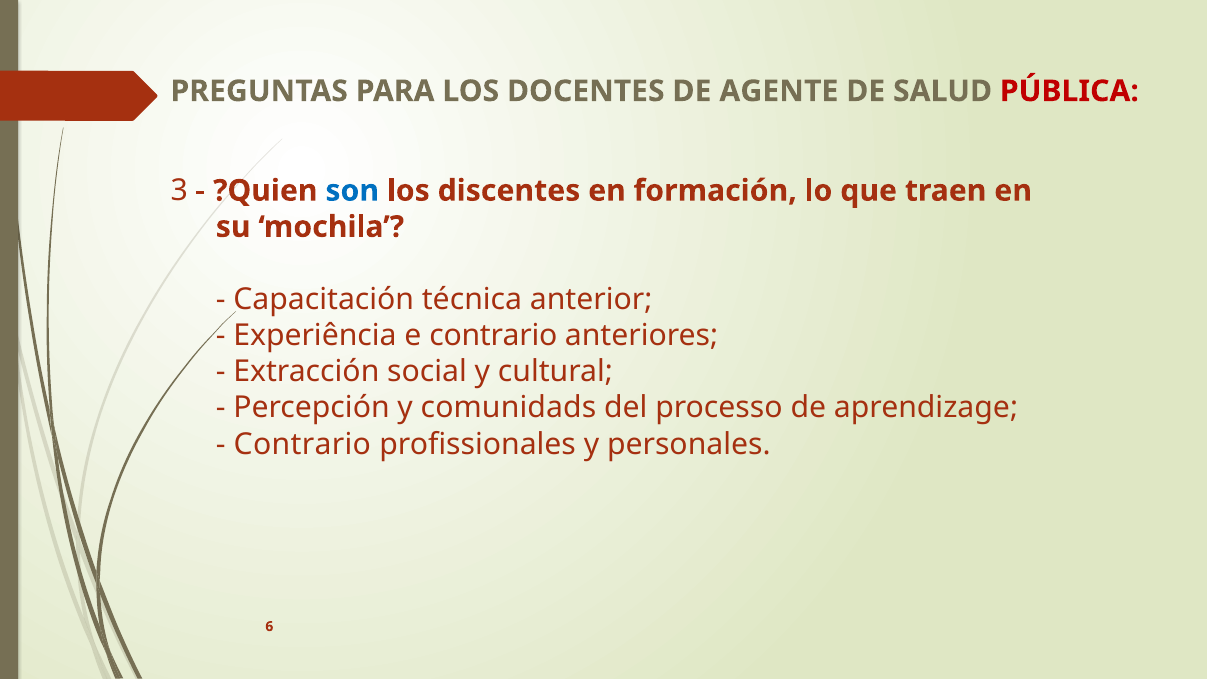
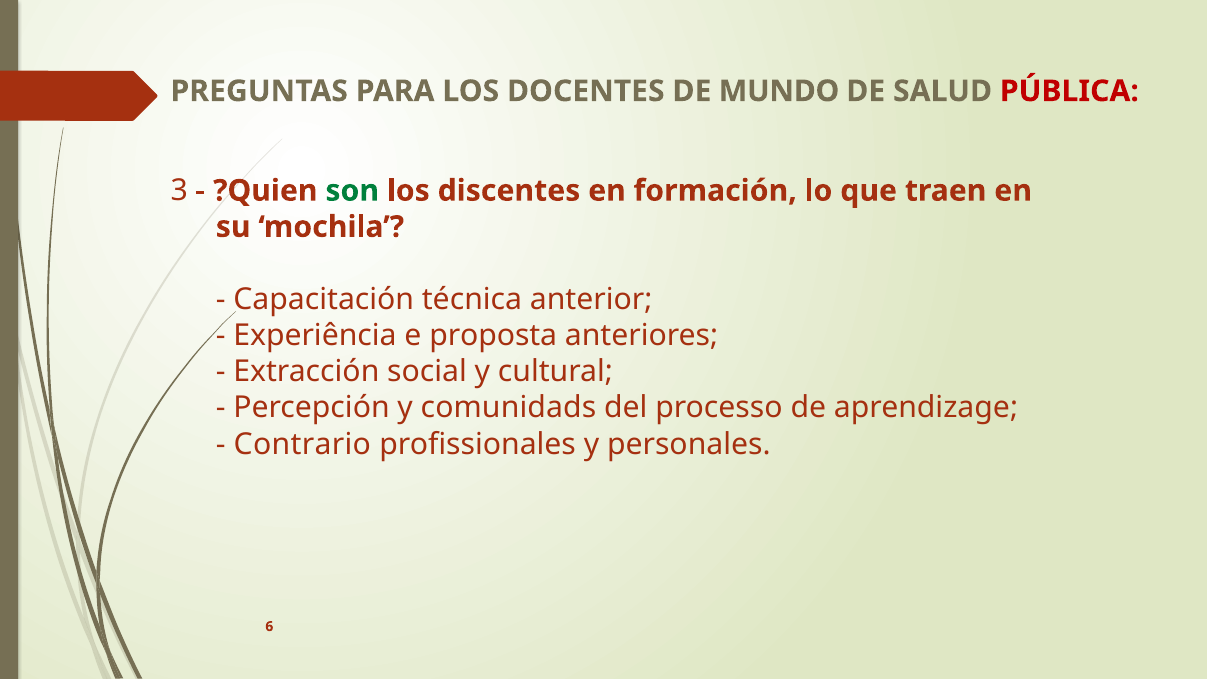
AGENTE: AGENTE -> MUNDO
son colour: blue -> green
e contrario: contrario -> proposta
